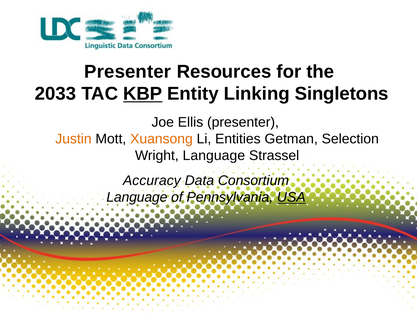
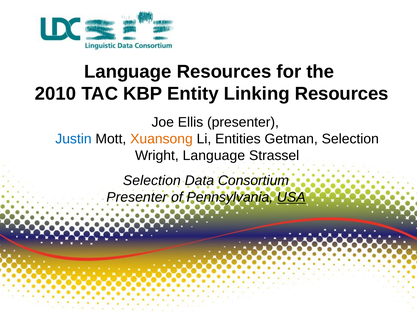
Presenter at (128, 71): Presenter -> Language
2033: 2033 -> 2010
KBP underline: present -> none
Linking Singletons: Singletons -> Resources
Justin colour: orange -> blue
Accuracy at (152, 180): Accuracy -> Selection
Language at (137, 197): Language -> Presenter
